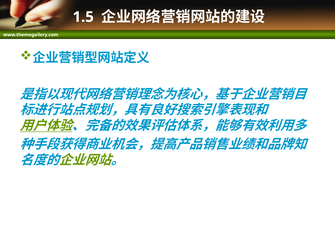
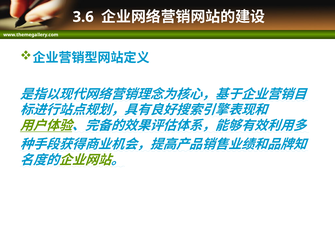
1.5: 1.5 -> 3.6
